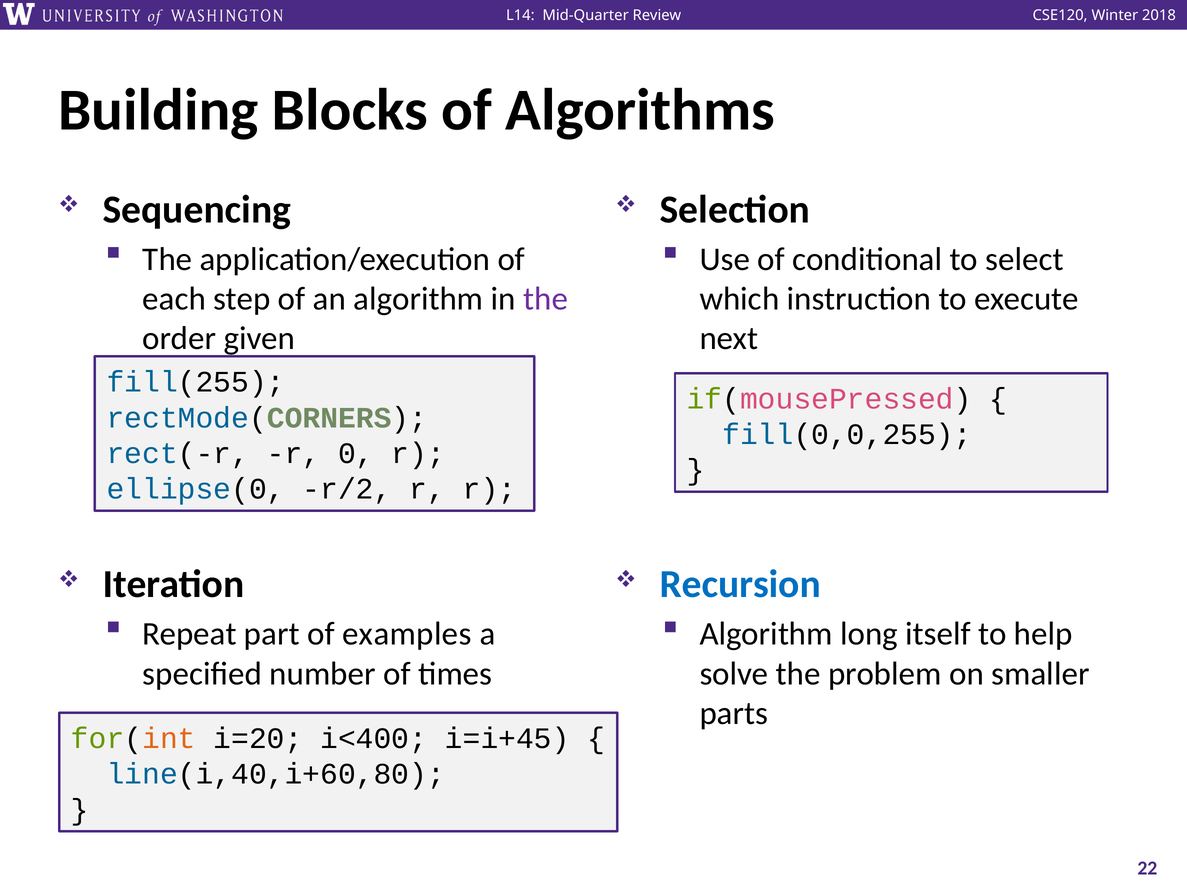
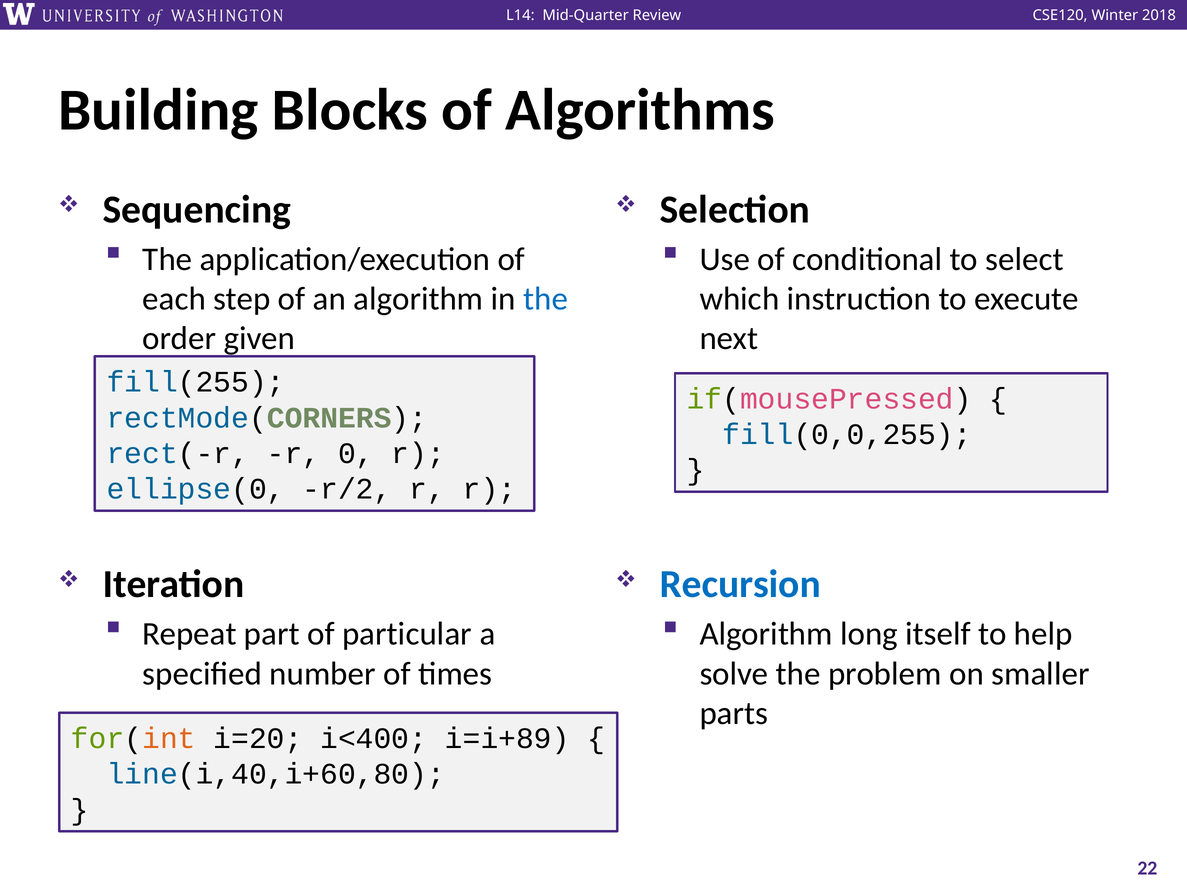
the at (546, 299) colour: purple -> blue
examples: examples -> particular
i=i+45: i=i+45 -> i=i+89
